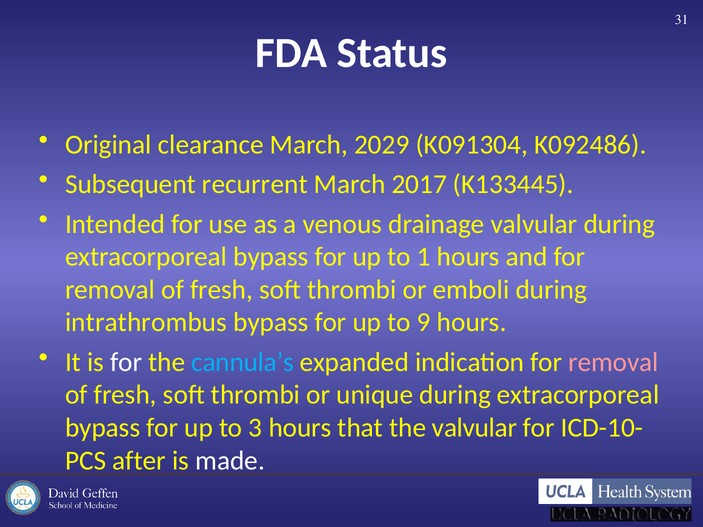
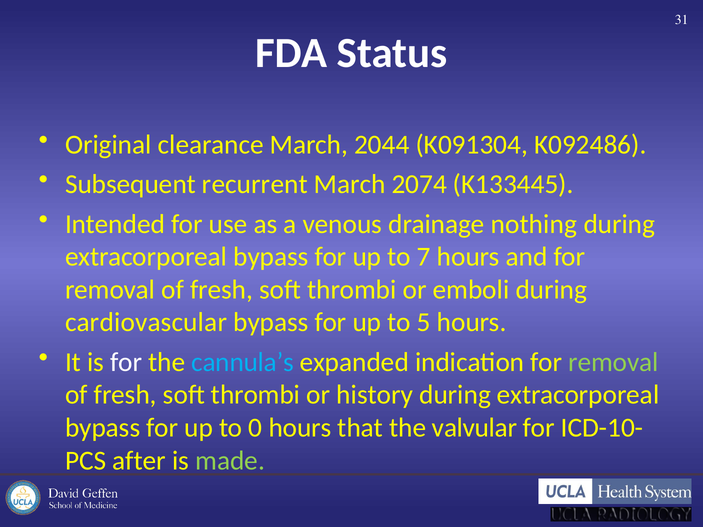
2029: 2029 -> 2044
2017: 2017 -> 2074
drainage valvular: valvular -> nothing
1: 1 -> 7
intrathrombus: intrathrombus -> cardiovascular
9: 9 -> 5
removal at (613, 362) colour: pink -> light green
unique: unique -> history
3: 3 -> 0
made colour: white -> light green
